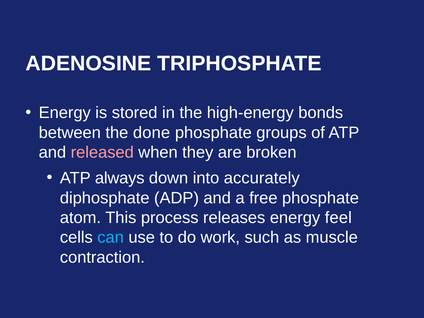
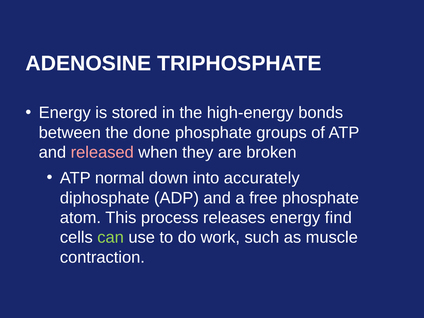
always: always -> normal
feel: feel -> find
can colour: light blue -> light green
